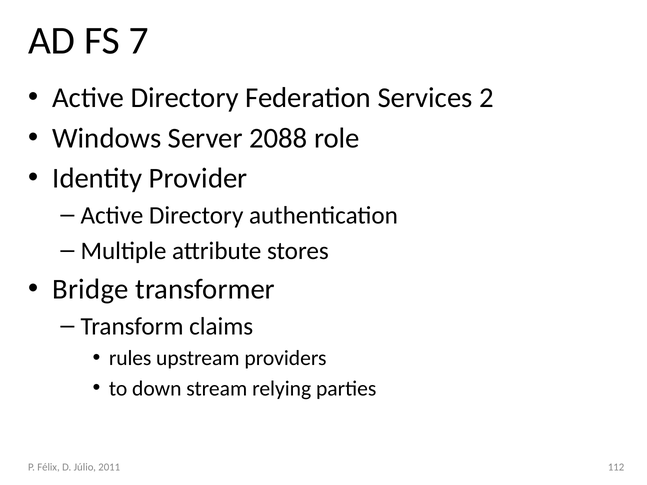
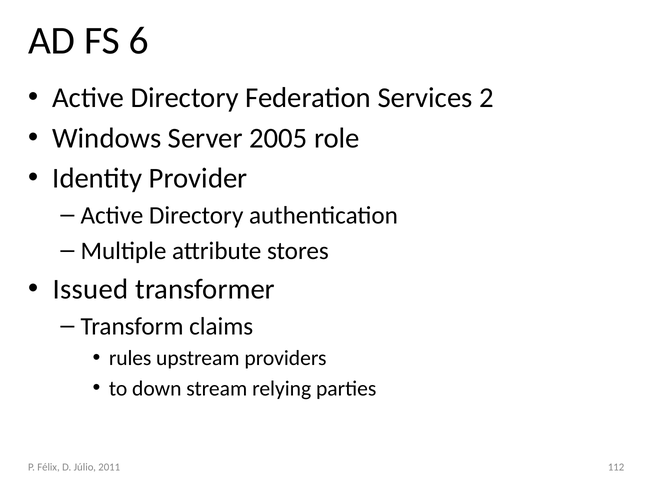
7: 7 -> 6
2088: 2088 -> 2005
Bridge: Bridge -> Issued
